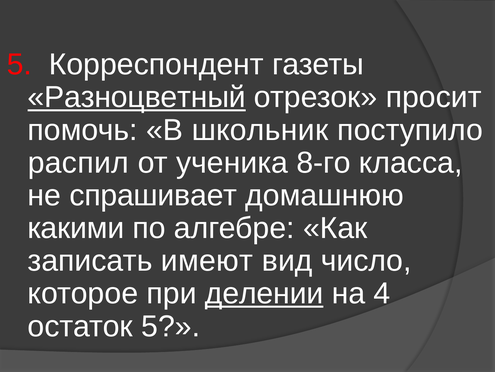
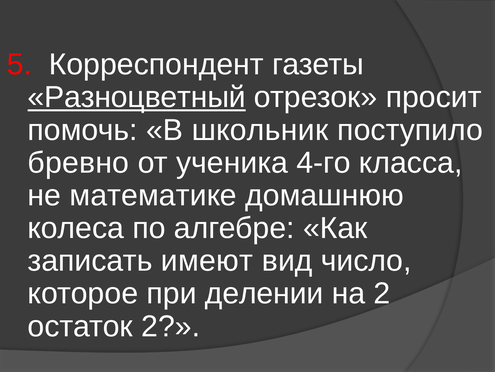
распил: распил -> бревно
8-го: 8-го -> 4-го
спрашивает: спрашивает -> математике
какими: какими -> колеса
делении underline: present -> none
на 4: 4 -> 2
остаток 5: 5 -> 2
